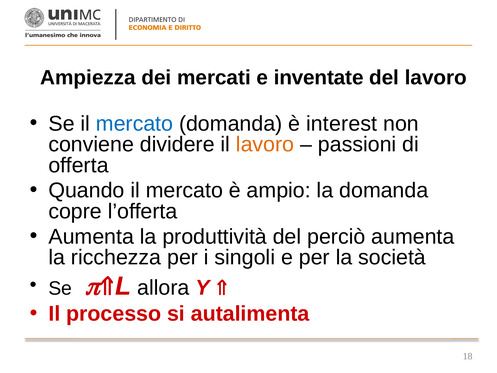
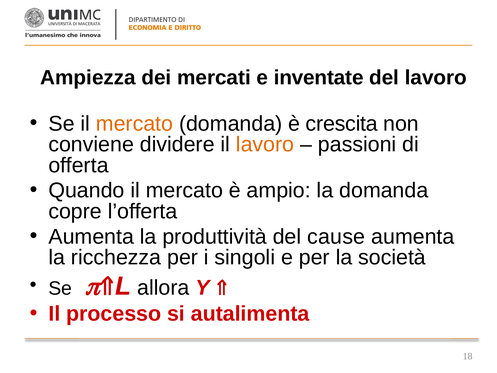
mercato at (135, 124) colour: blue -> orange
interest: interest -> crescita
perciò: perciò -> cause
